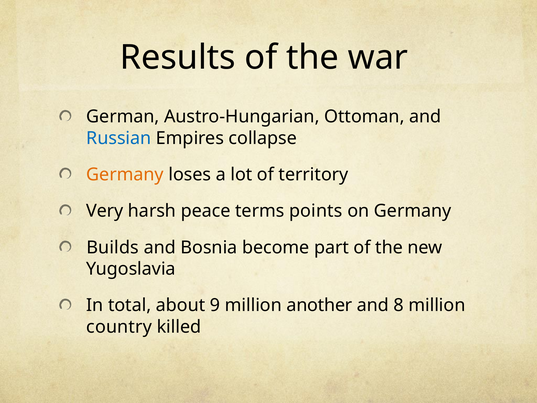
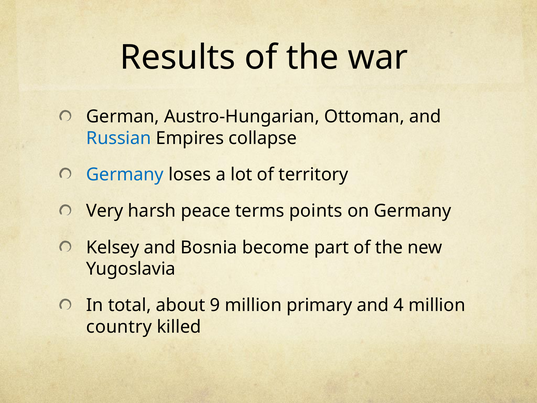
Germany at (125, 174) colour: orange -> blue
Builds: Builds -> Kelsey
another: another -> primary
8: 8 -> 4
